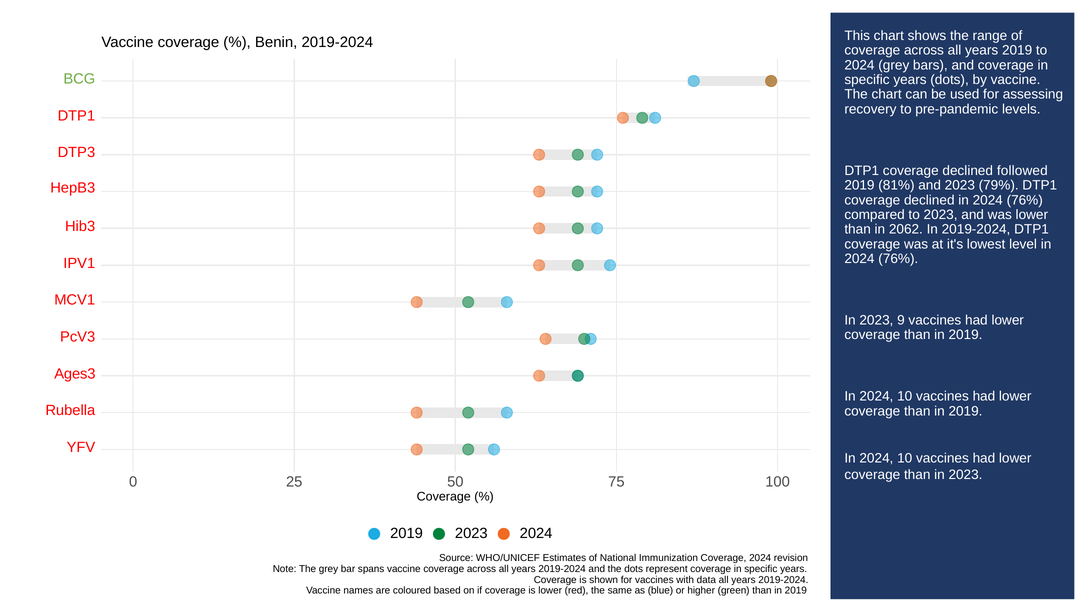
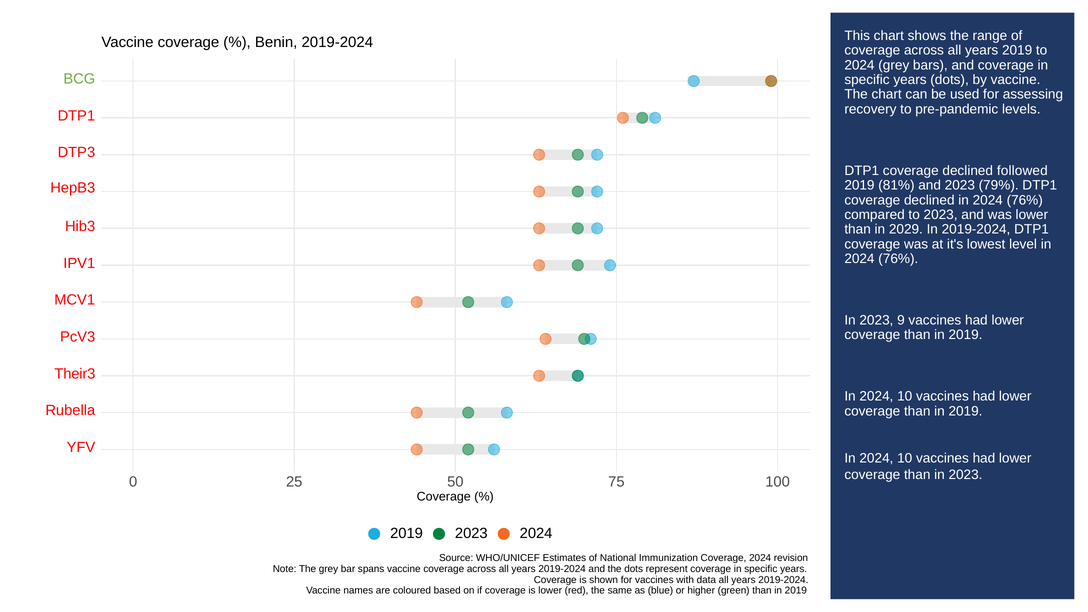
2062: 2062 -> 2029
Ages3: Ages3 -> Their3
